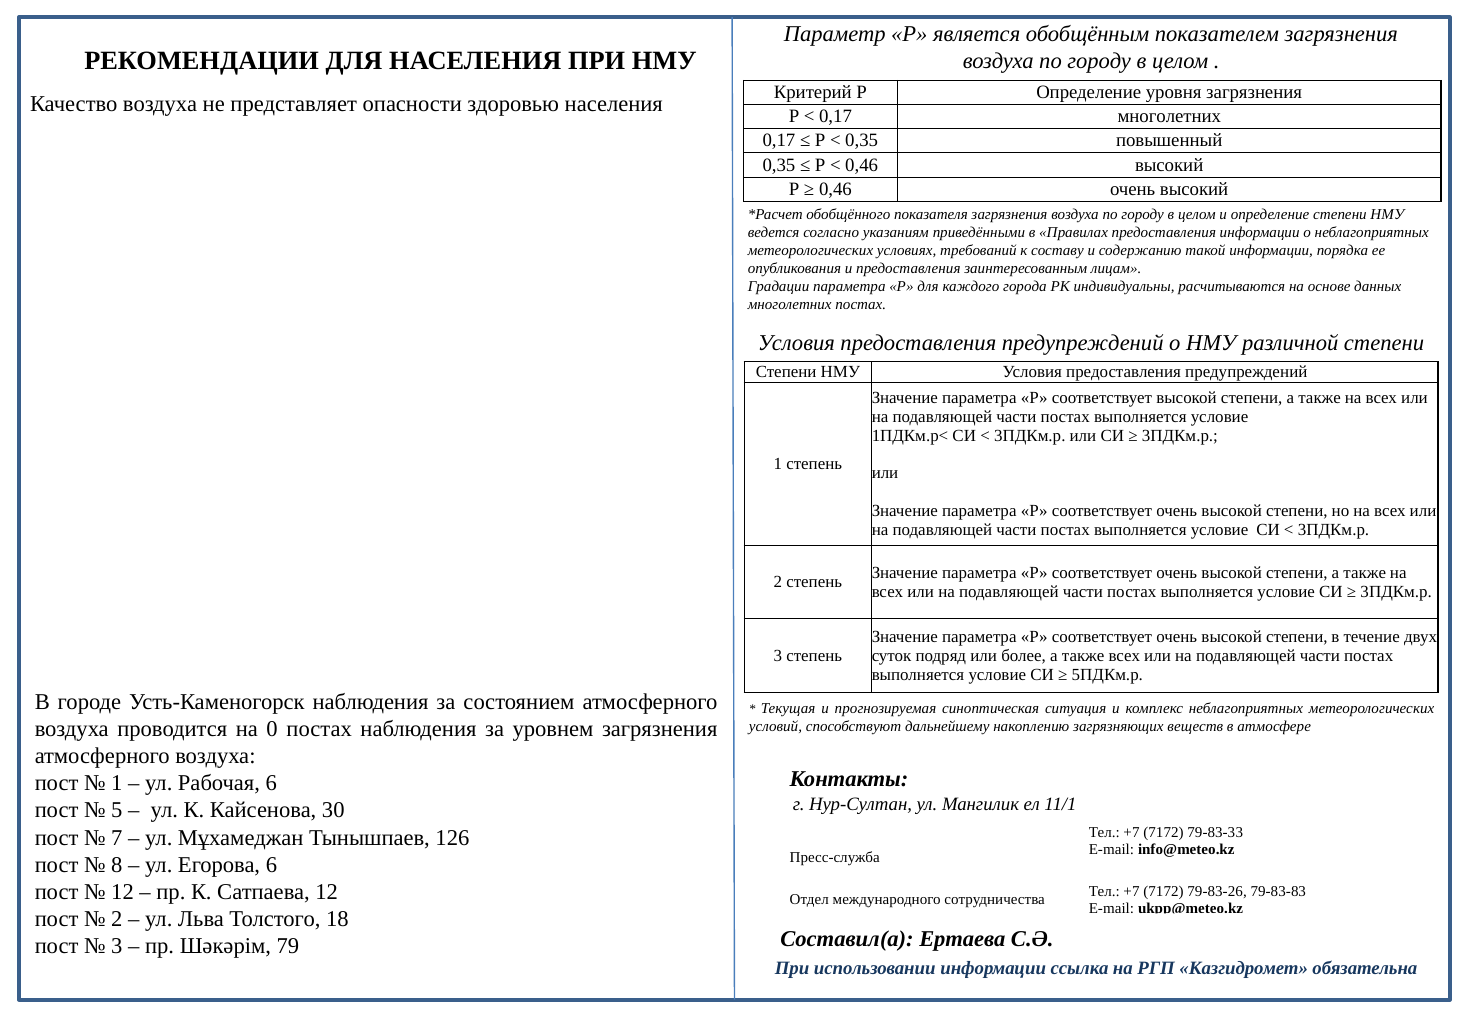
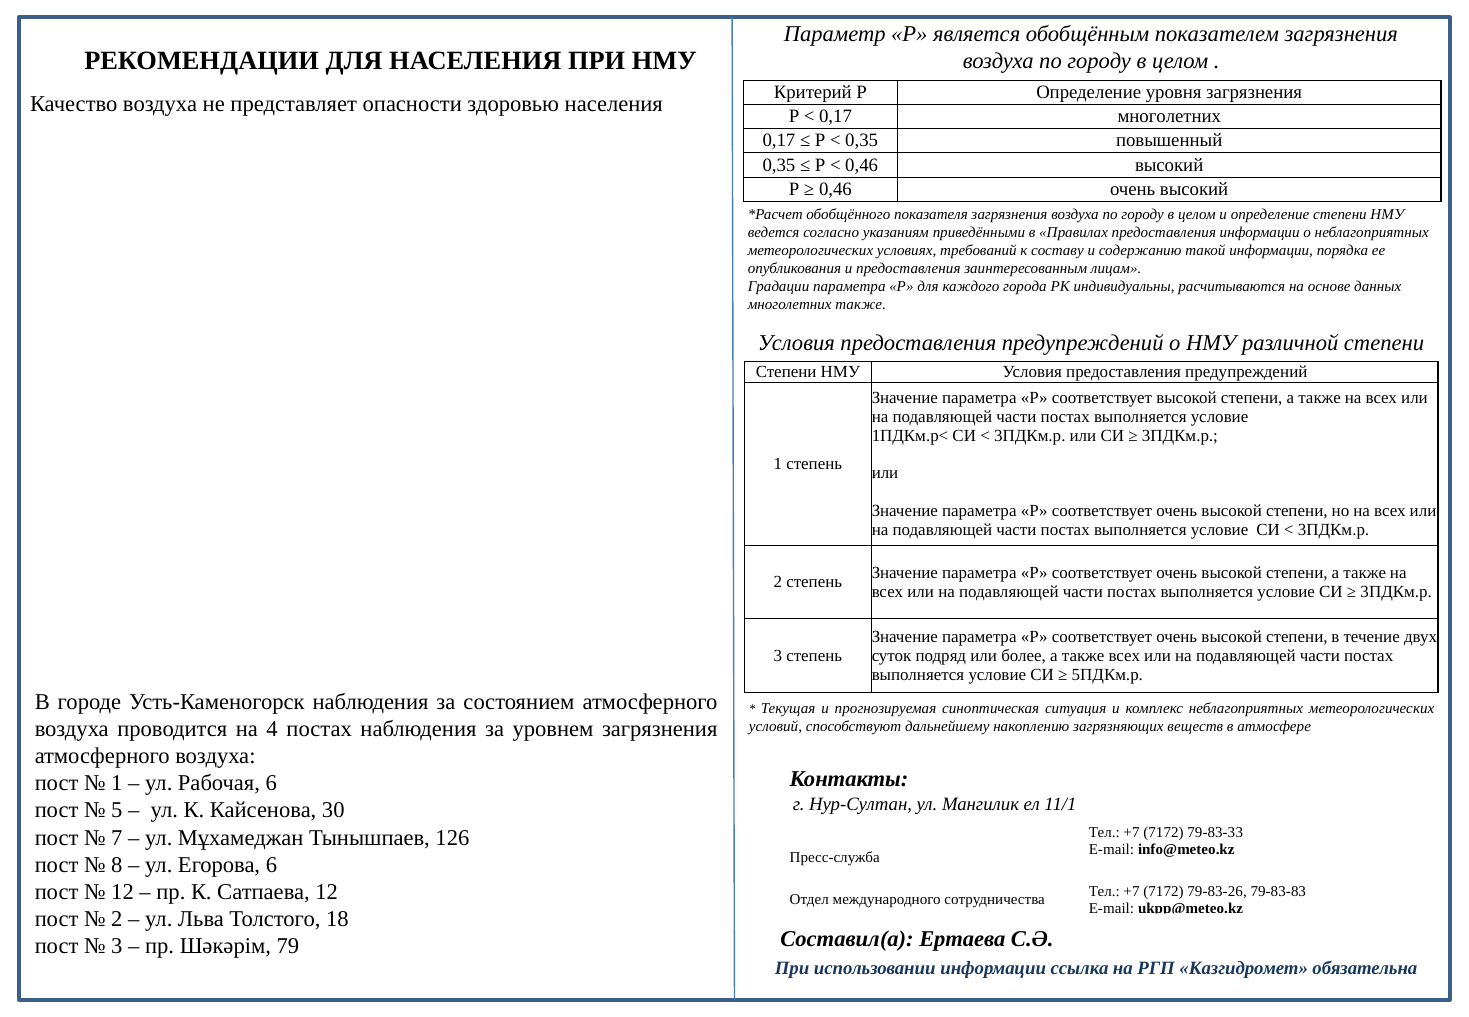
многолетних постах: постах -> также
0: 0 -> 4
